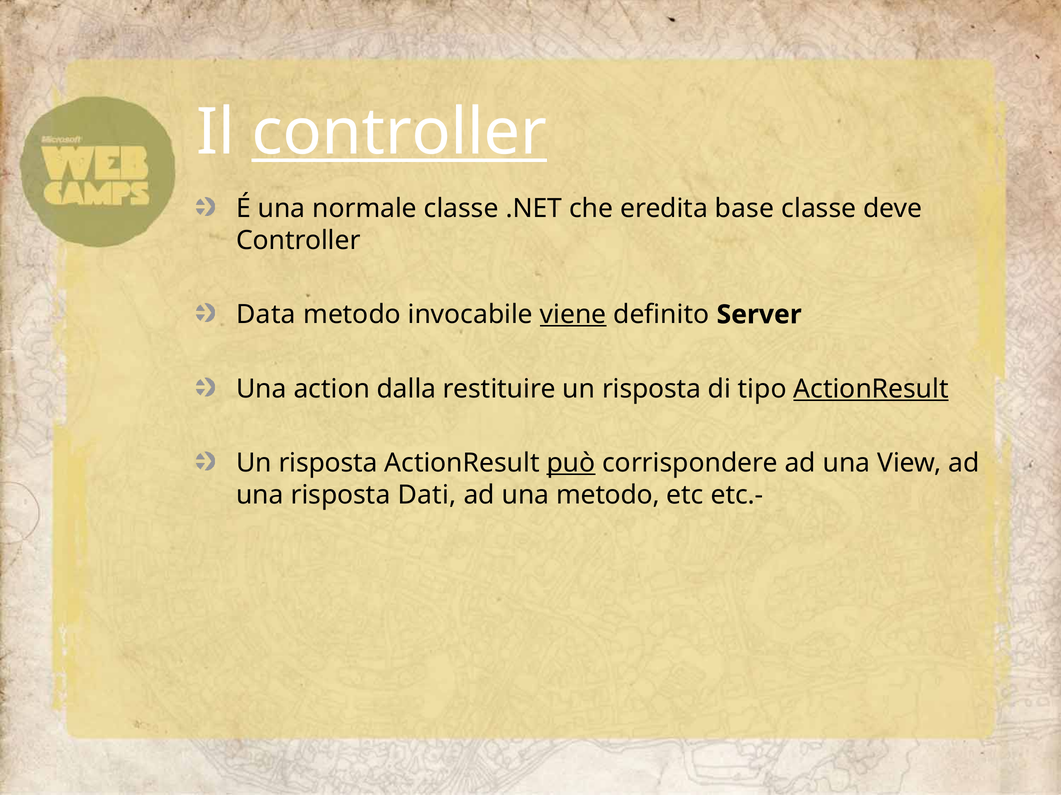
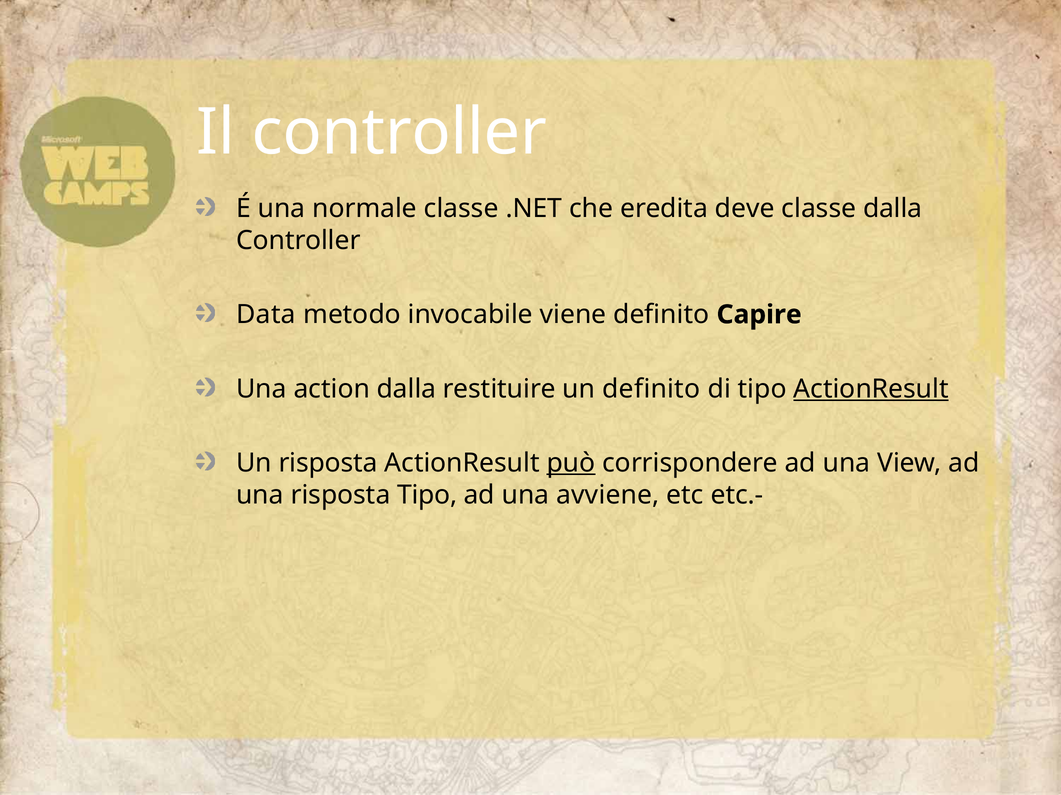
controller at (399, 132) underline: present -> none
base: base -> deve
classe deve: deve -> dalla
viene underline: present -> none
Server: Server -> Capire
restituire un risposta: risposta -> definito
risposta Dati: Dati -> Tipo
una metodo: metodo -> avviene
